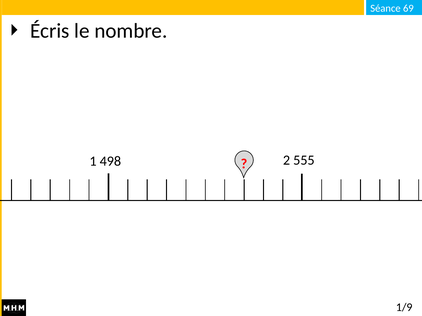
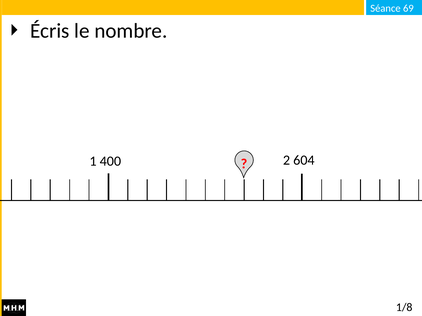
498: 498 -> 400
555: 555 -> 604
1/9: 1/9 -> 1/8
